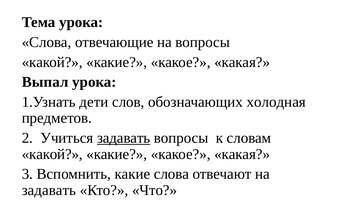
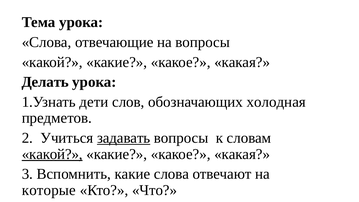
Выпал: Выпал -> Делать
какой at (52, 154) underline: none -> present
задавать at (49, 190): задавать -> которые
